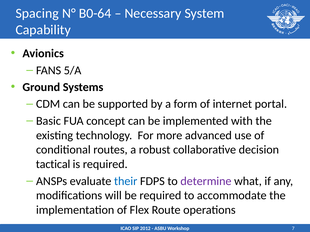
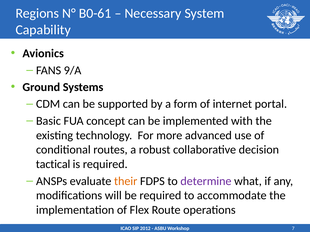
Spacing: Spacing -> Regions
B0-64: B0-64 -> B0-61
5/A: 5/A -> 9/A
their colour: blue -> orange
